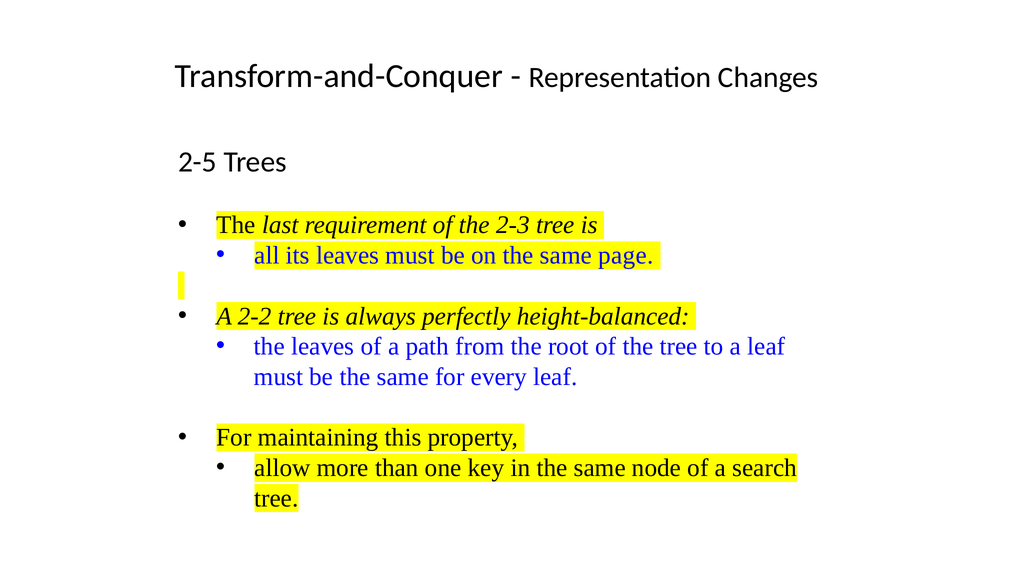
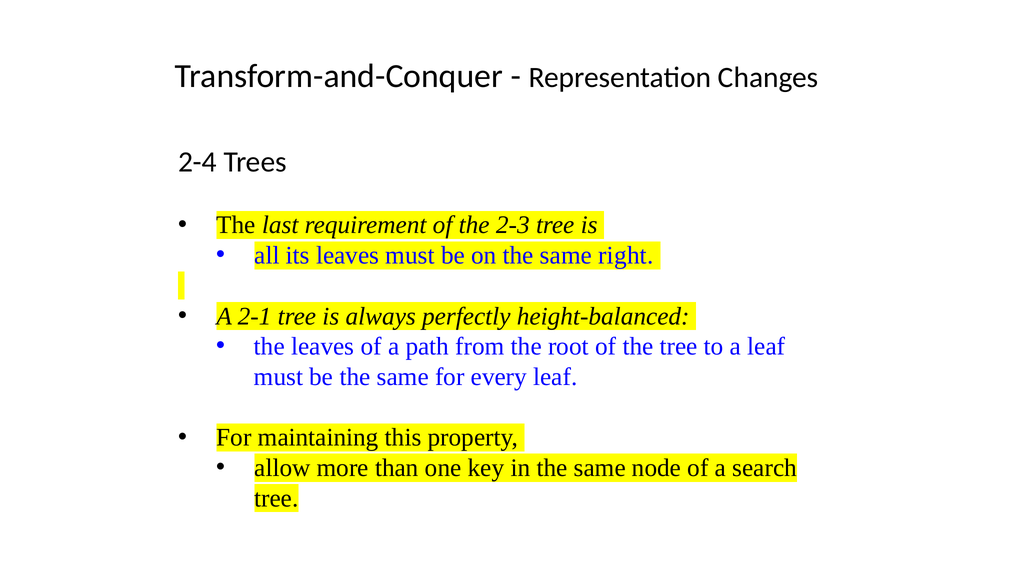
2-5: 2-5 -> 2-4
page: page -> right
2-2: 2-2 -> 2-1
